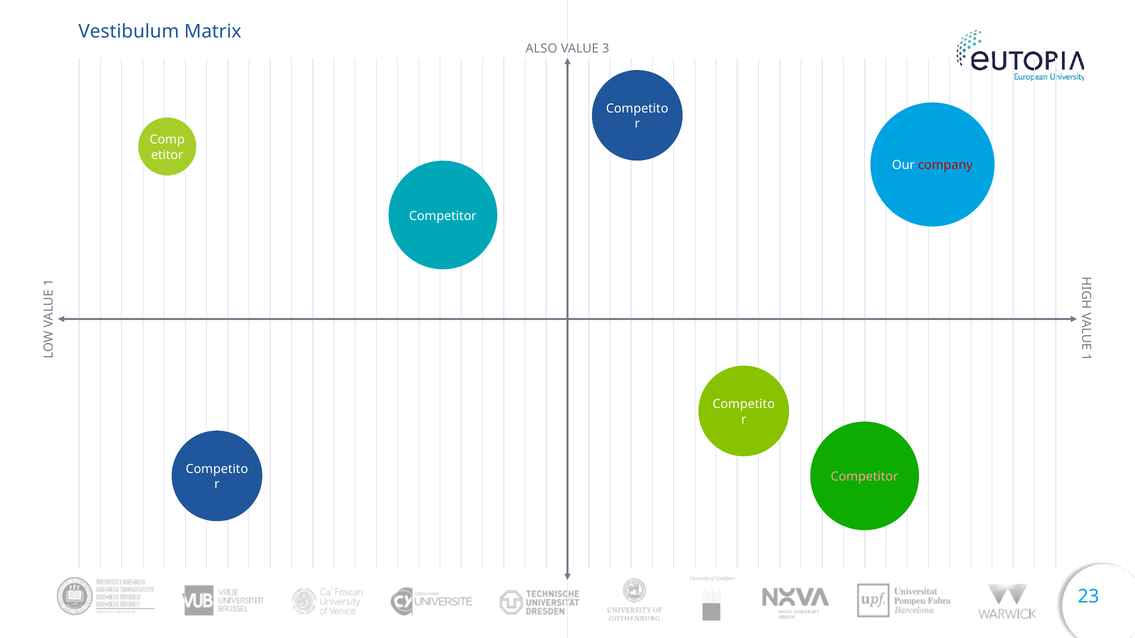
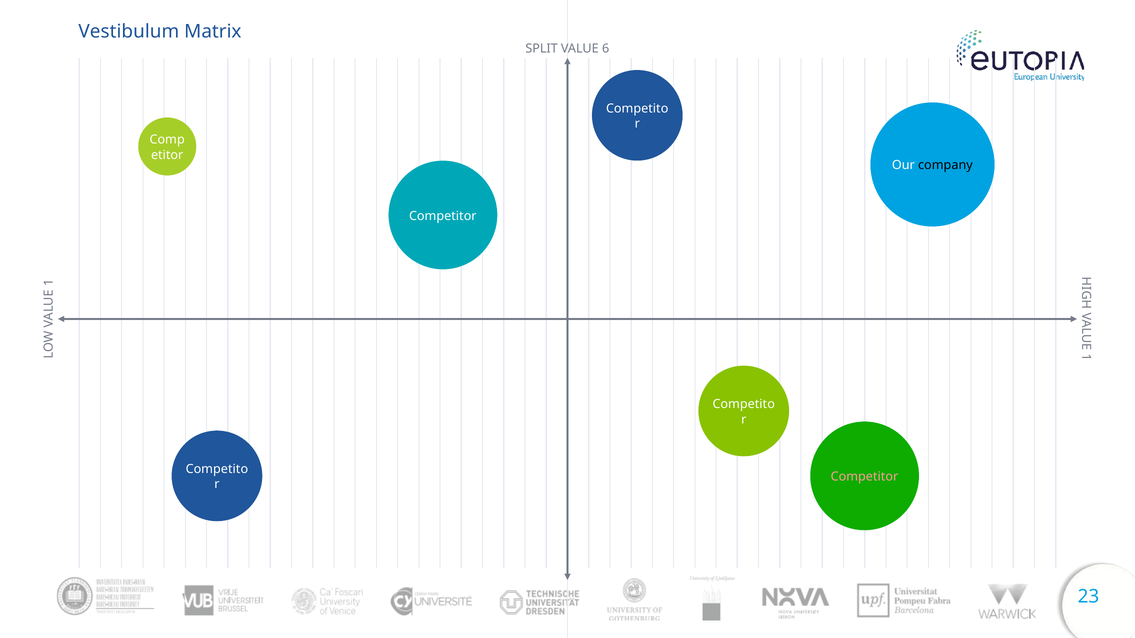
ALSO: ALSO -> SPLIT
3: 3 -> 6
company colour: red -> black
